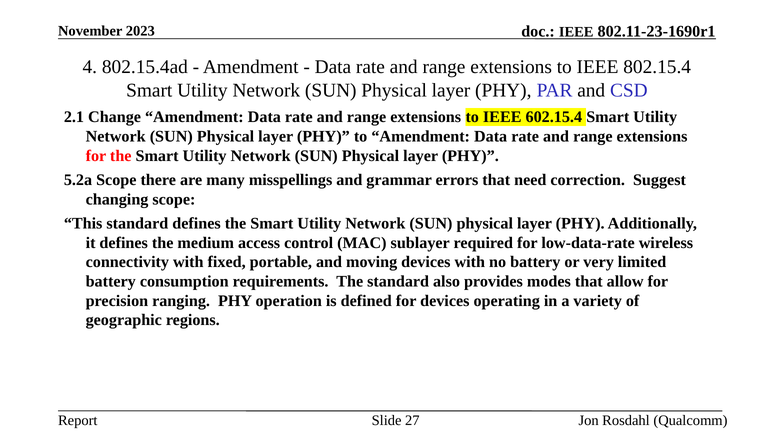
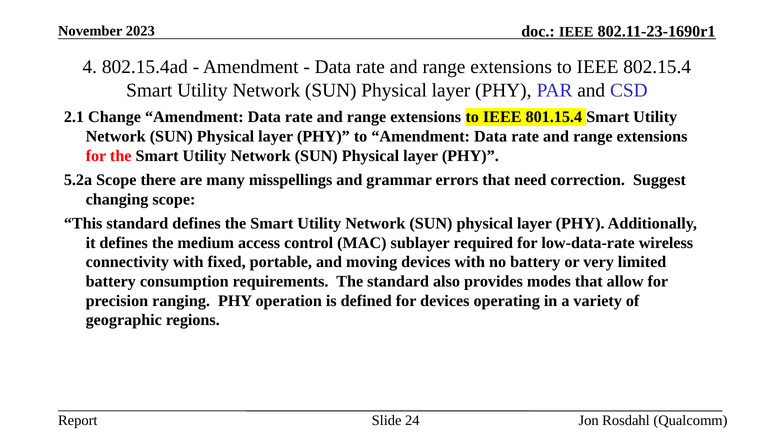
602.15.4: 602.15.4 -> 801.15.4
27: 27 -> 24
